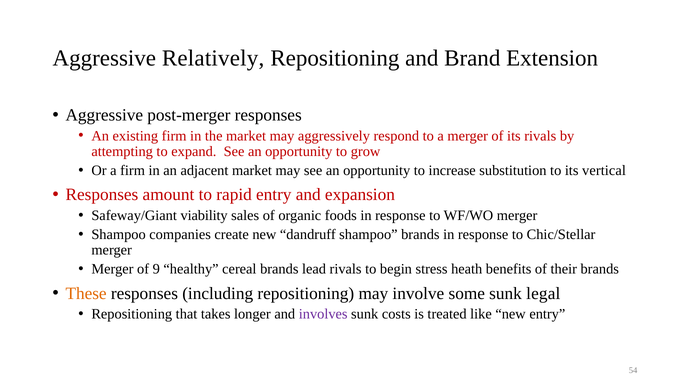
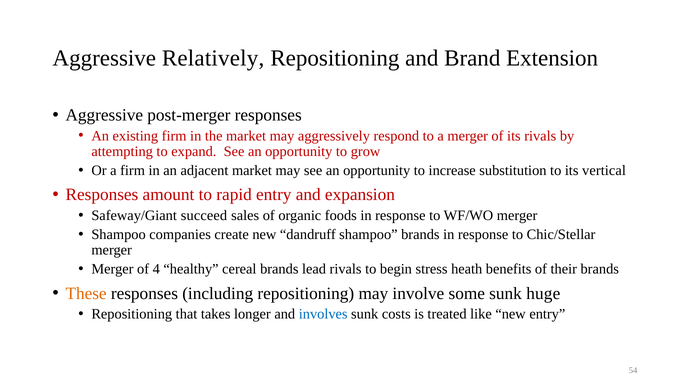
viability: viability -> succeed
9: 9 -> 4
legal: legal -> huge
involves colour: purple -> blue
